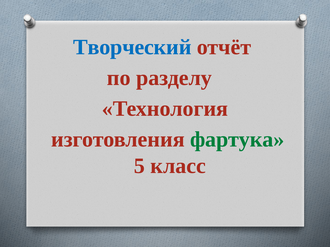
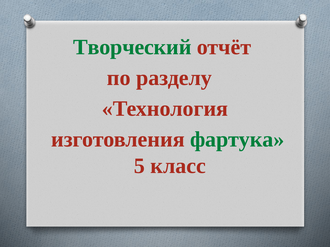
Творческий colour: blue -> green
